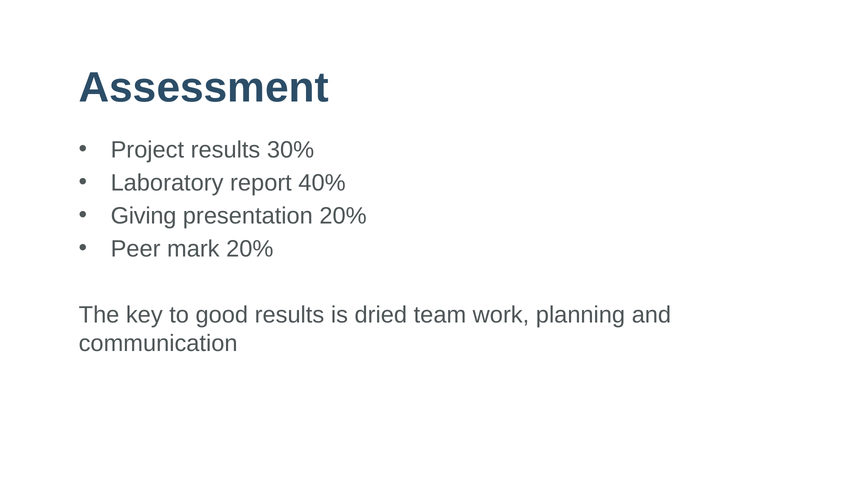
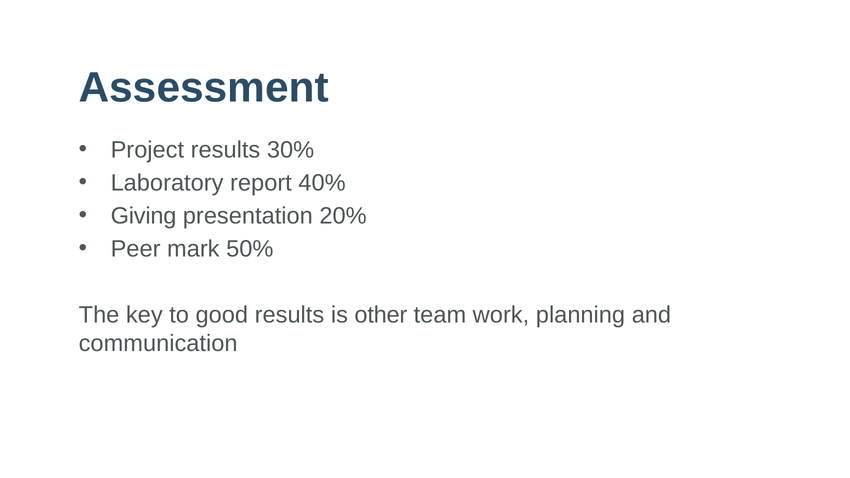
mark 20%: 20% -> 50%
dried: dried -> other
